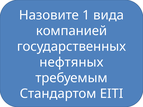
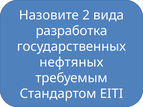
1: 1 -> 2
компанией: компанией -> разработка
